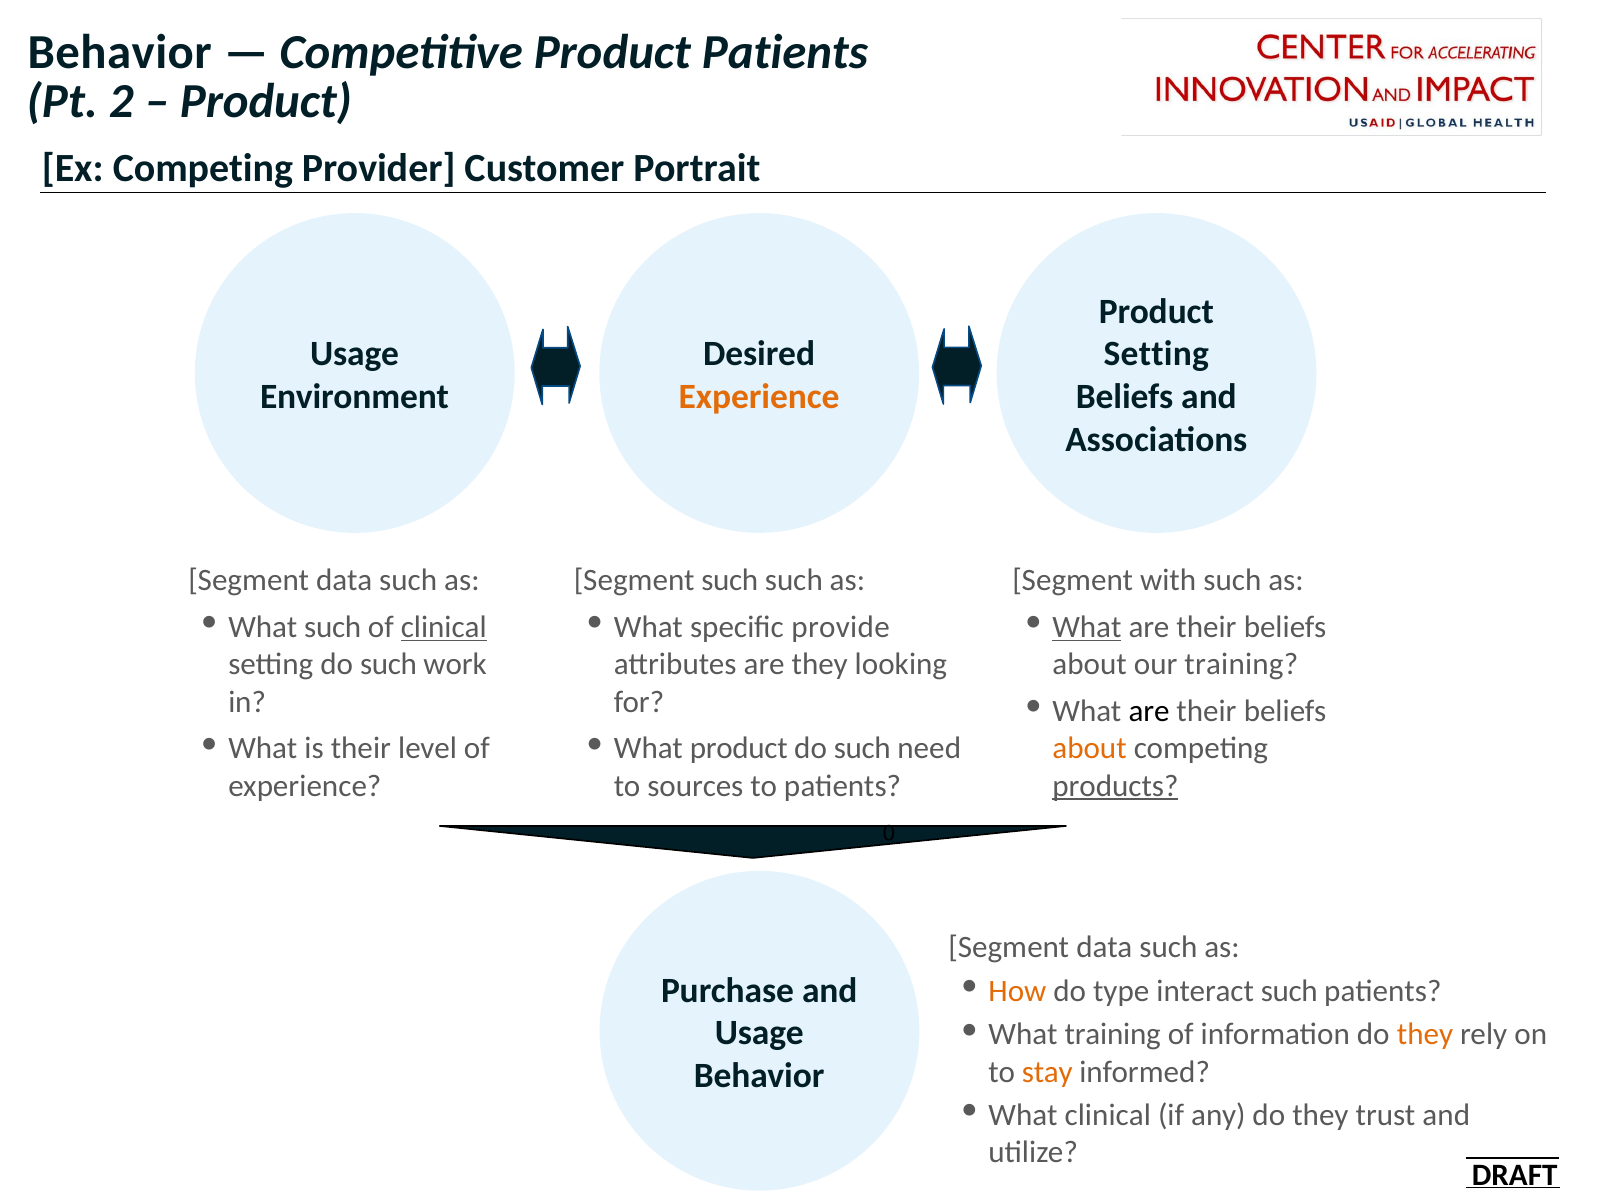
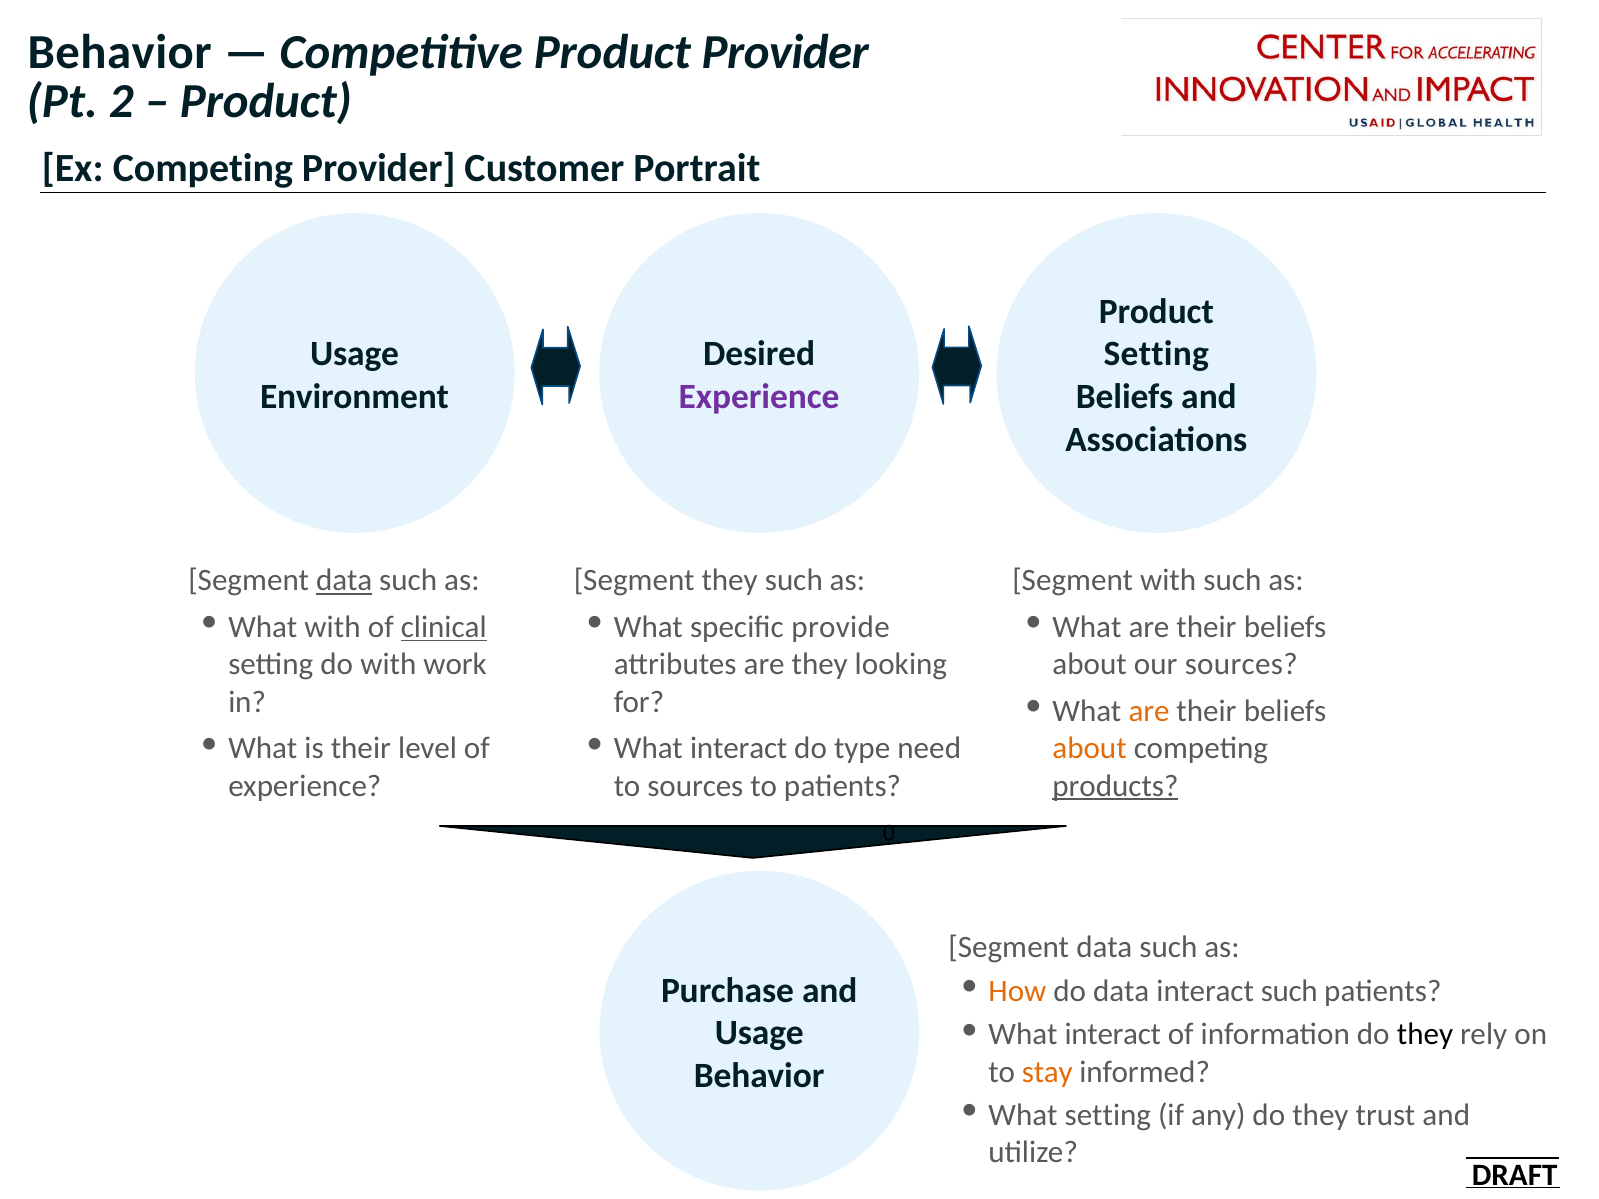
Product Patients: Patients -> Provider
Experience at (759, 397) colour: orange -> purple
data at (344, 581) underline: none -> present
Segment such: such -> they
What such: such -> with
What at (1087, 627) underline: present -> none
setting do such: such -> with
our training: training -> sources
are at (1149, 711) colour: black -> orange
product at (739, 749): product -> interact
such at (862, 749): such -> type
do type: type -> data
training at (1113, 1035): training -> interact
they at (1425, 1035) colour: orange -> black
What clinical: clinical -> setting
